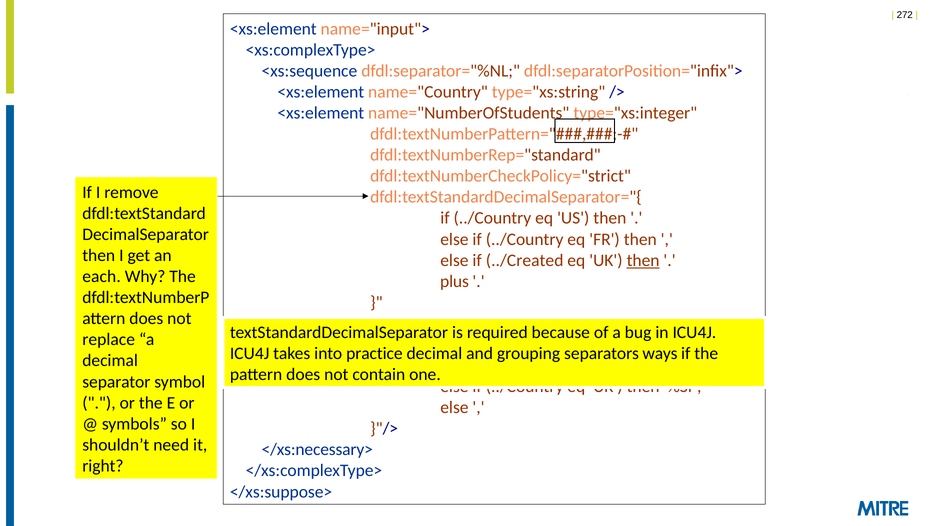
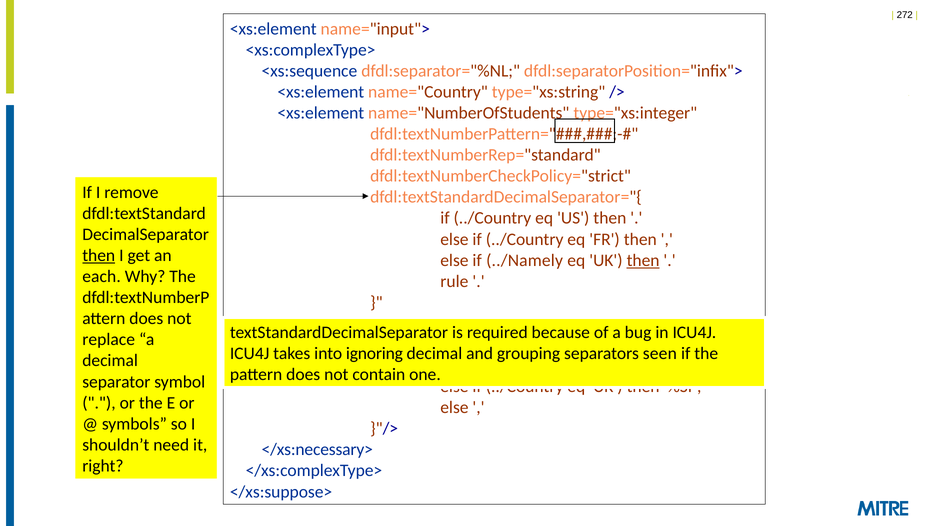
then at (99, 255) underline: none -> present
../Created: ../Created -> ../Namely
plus: plus -> rule
practice: practice -> ignoring
ways: ways -> seen
